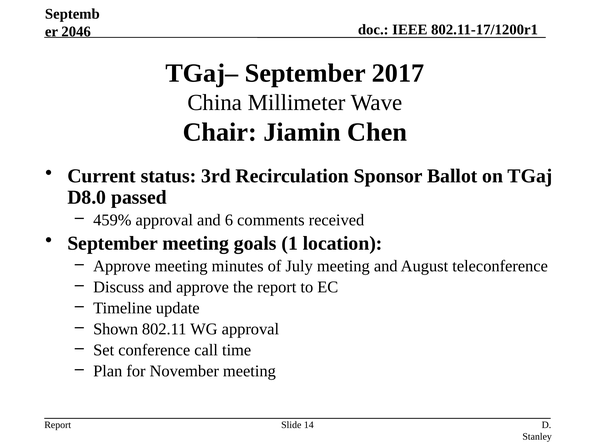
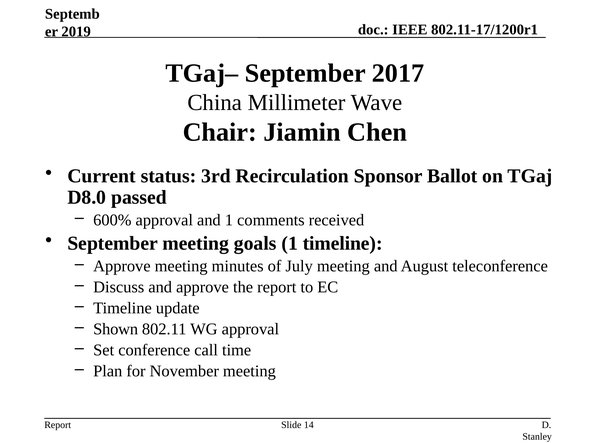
2046: 2046 -> 2019
459%: 459% -> 600%
and 6: 6 -> 1
1 location: location -> timeline
